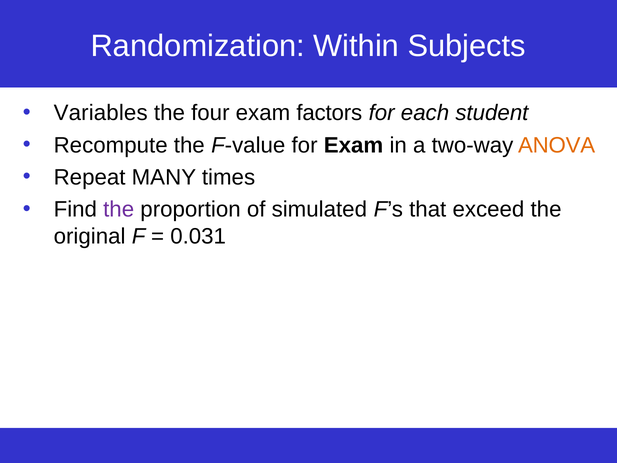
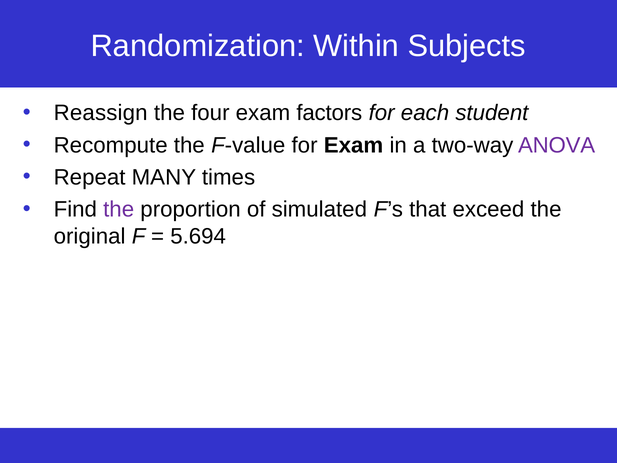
Variables: Variables -> Reassign
ANOVA colour: orange -> purple
0.031: 0.031 -> 5.694
